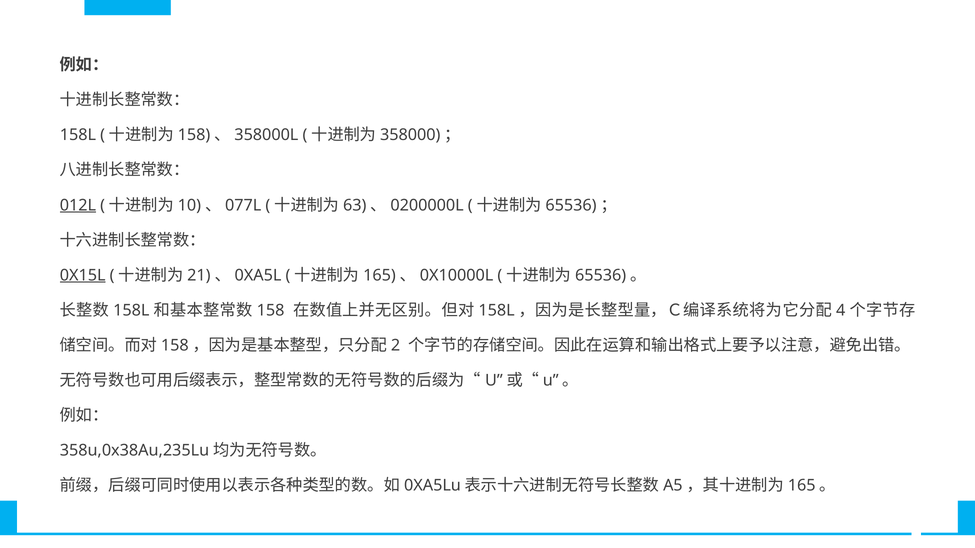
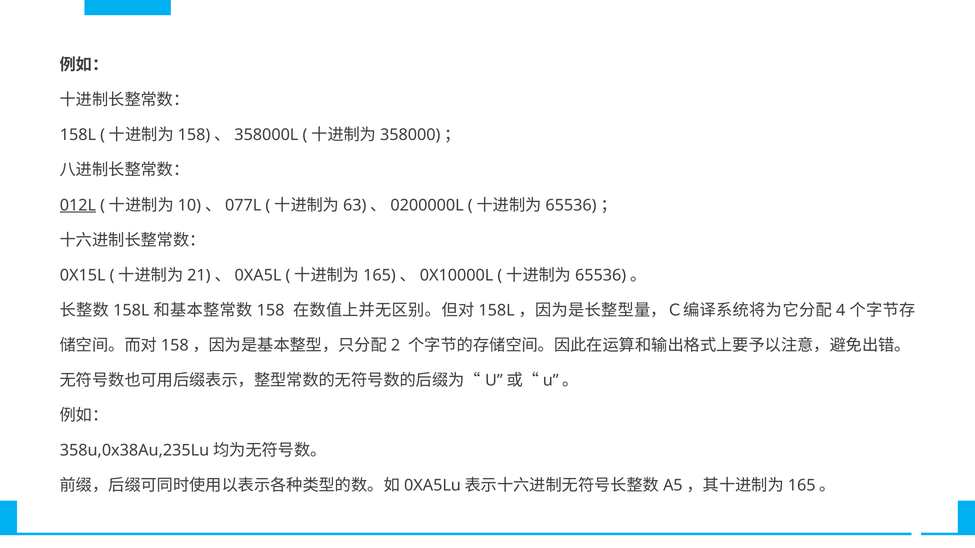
0X15L underline: present -> none
